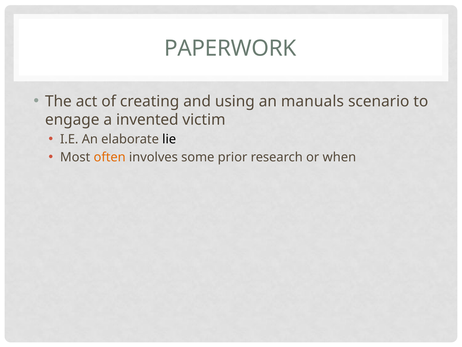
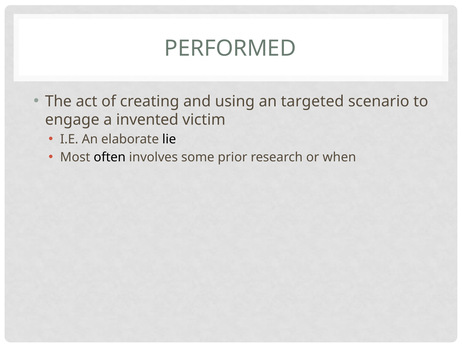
PAPERWORK: PAPERWORK -> PERFORMED
manuals: manuals -> targeted
often colour: orange -> black
